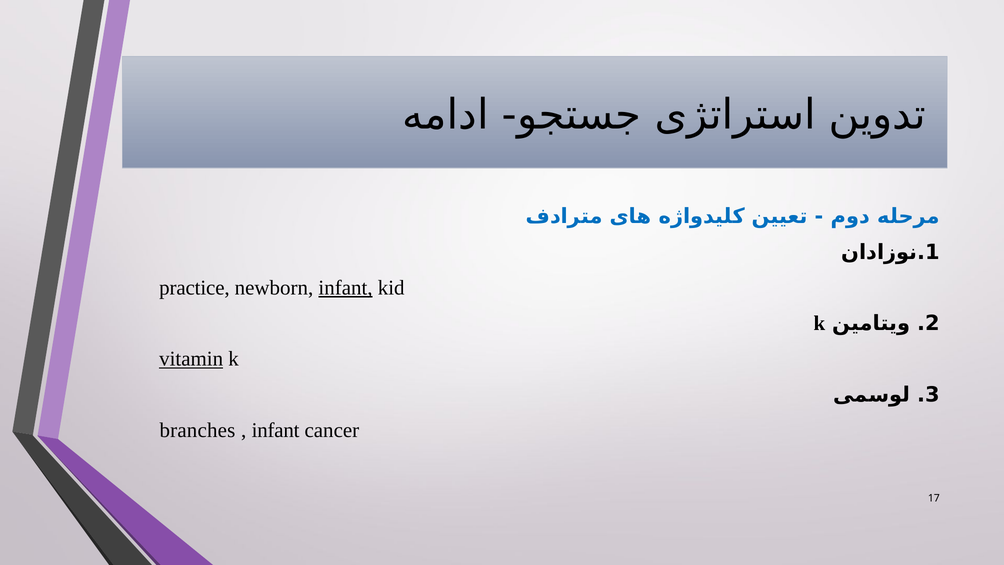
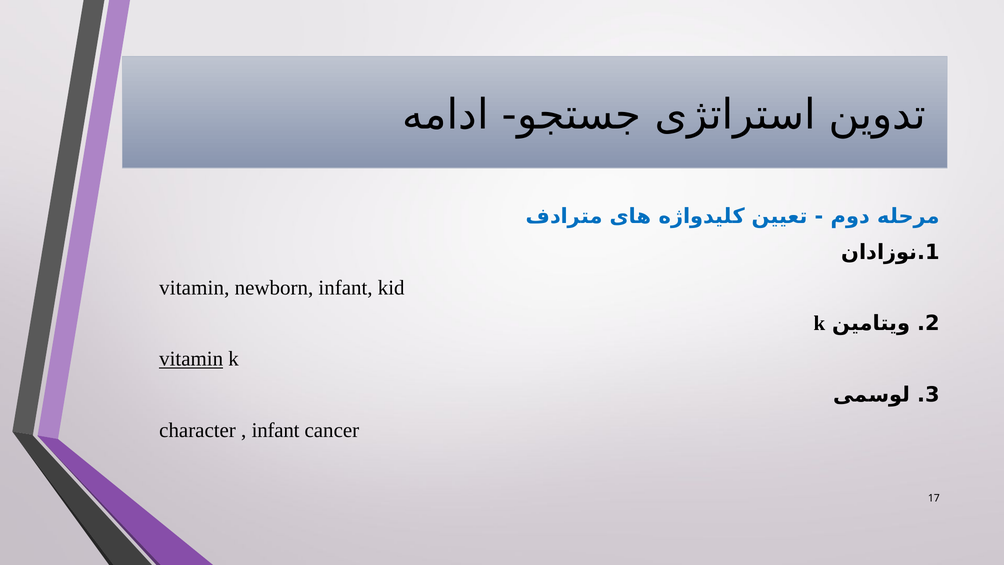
practice at (194, 288): practice -> vitamin
infant at (346, 288) underline: present -> none
branches: branches -> character
